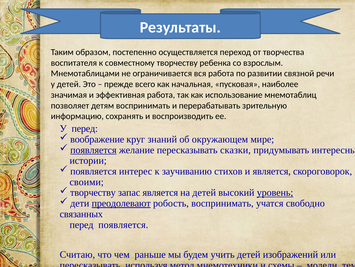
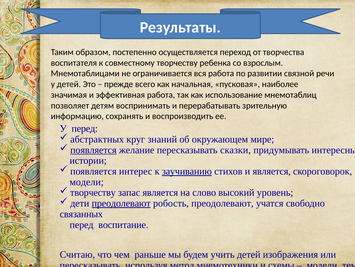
воображение: воображение -> абстрактных
заучиванию underline: none -> present
своими at (87, 182): своими -> модели
на детей: детей -> слово
уровень underline: present -> none
робость воспринимать: воспринимать -> преодолевают
перед появляется: появляется -> воспитание
изображений: изображений -> изображения
